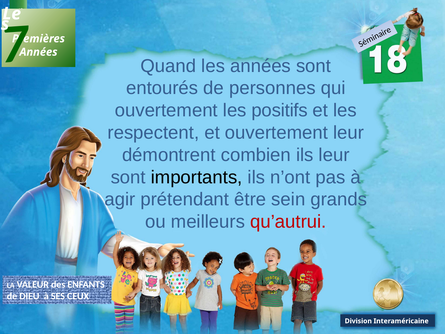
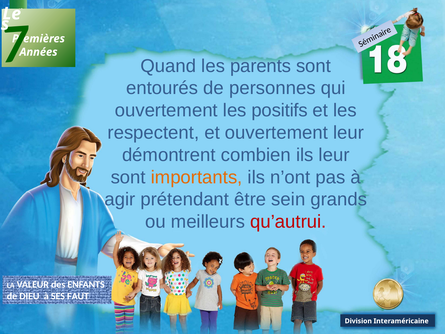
les années: années -> parents
importants colour: black -> orange
CEUX: CEUX -> FAUT
